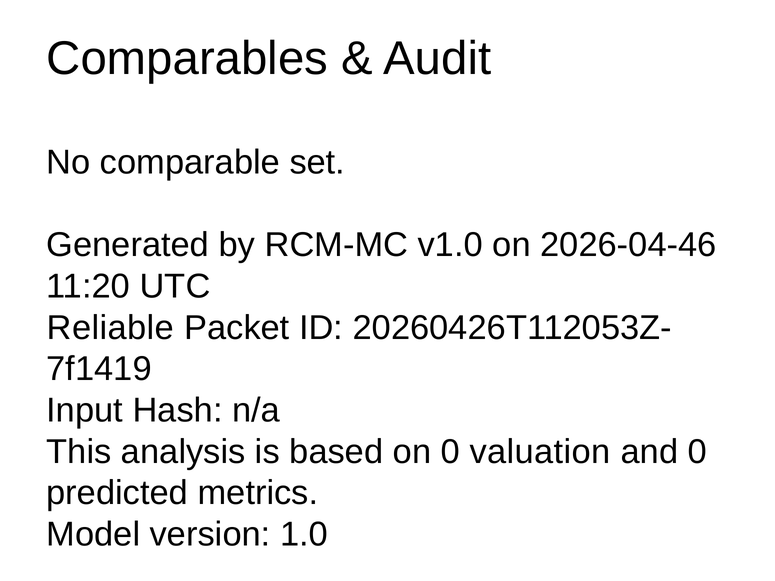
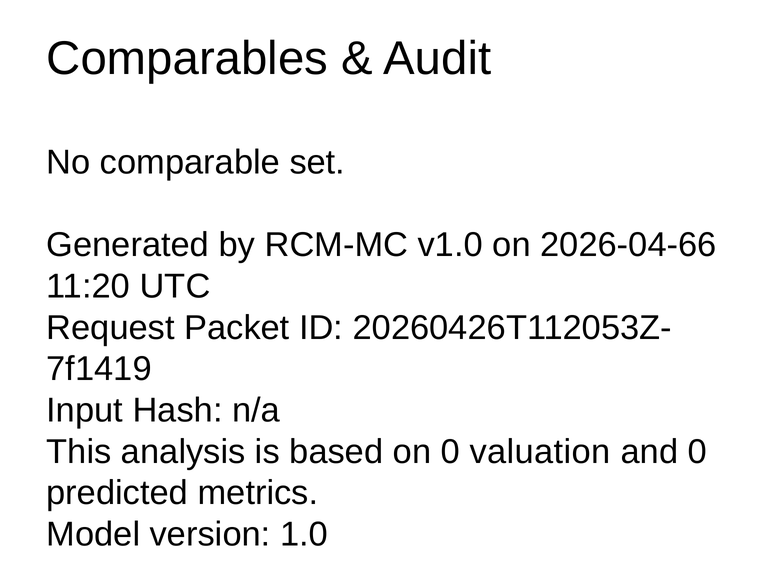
2026-04-46: 2026-04-46 -> 2026-04-66
Reliable: Reliable -> Request
